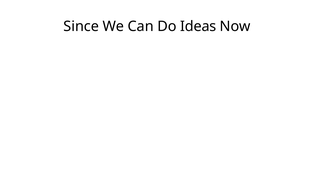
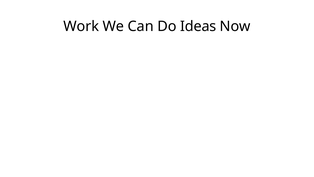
Since: Since -> Work
